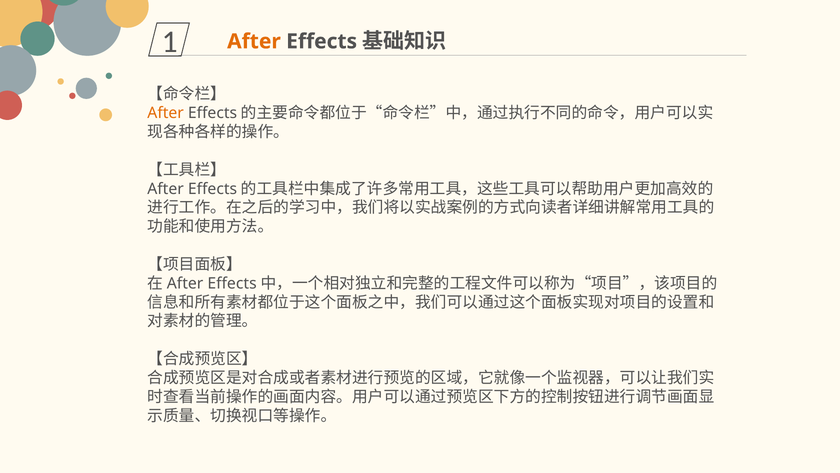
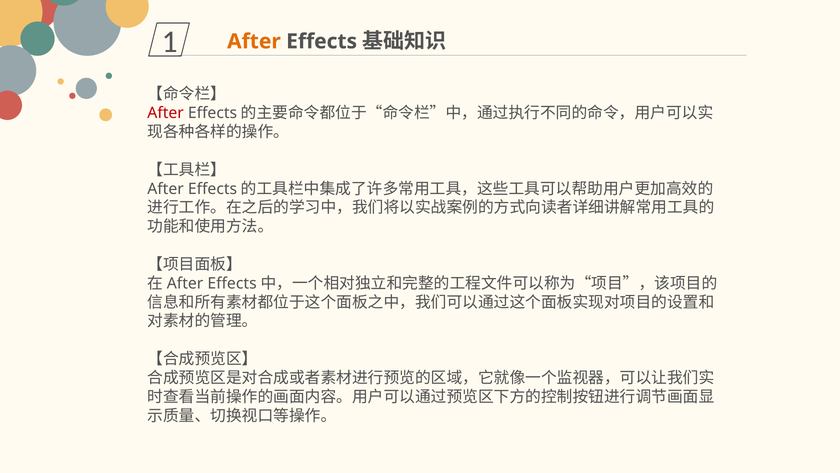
After at (166, 113) colour: orange -> red
